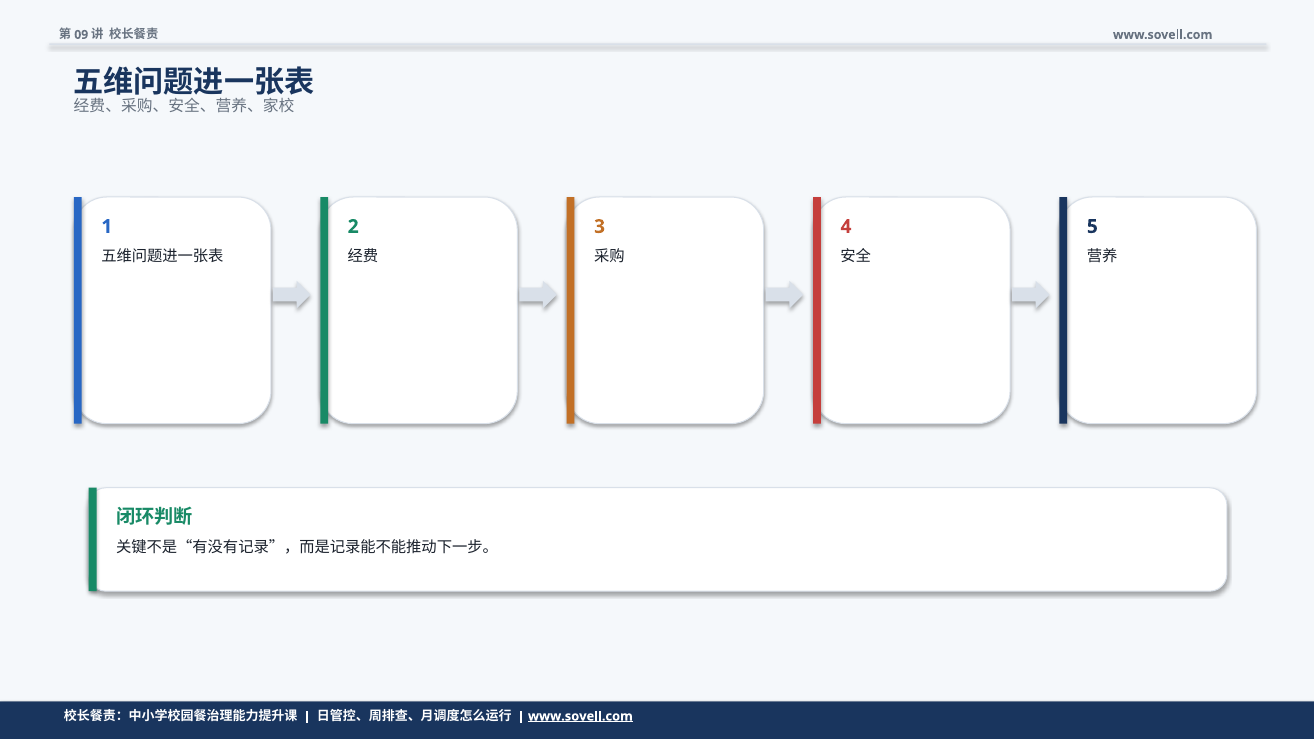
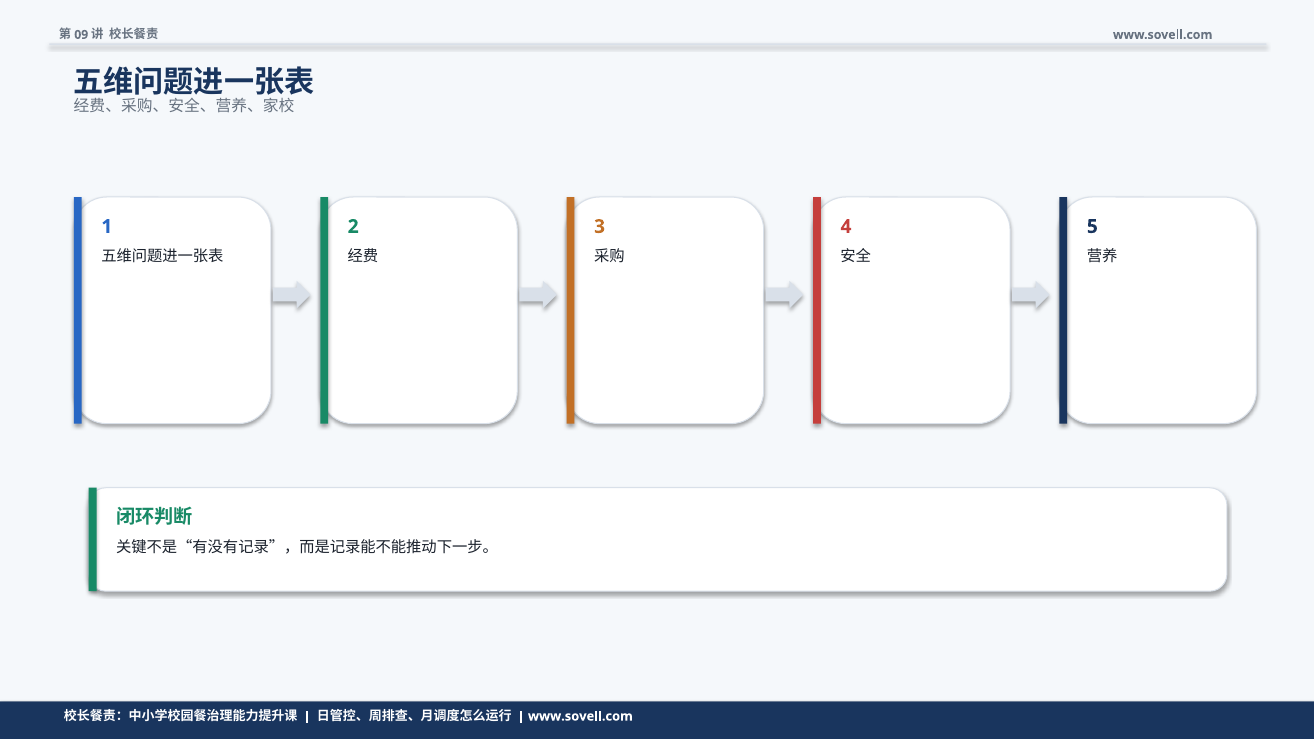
www.sovell.com at (580, 716) underline: present -> none
